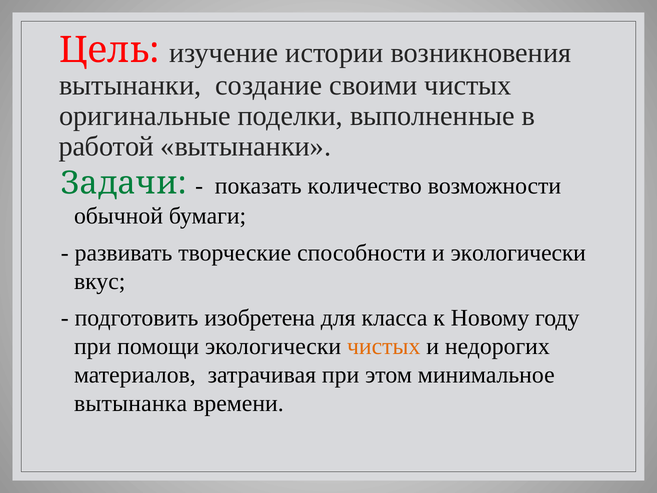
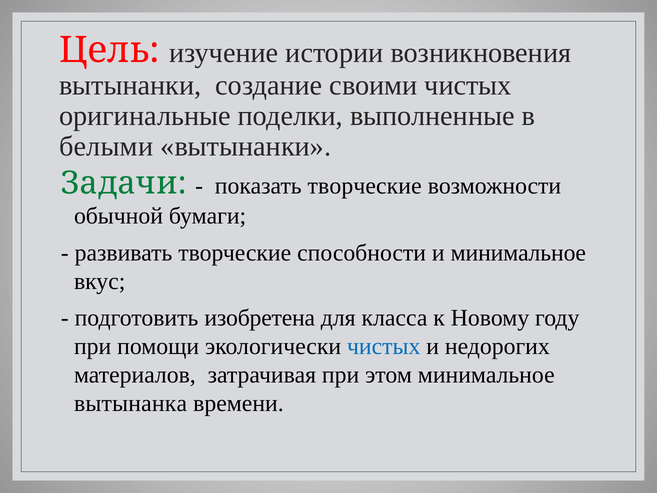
работой: работой -> белыми
показать количество: количество -> творческие
и экологически: экологически -> минимальное
чистых at (384, 346) colour: orange -> blue
